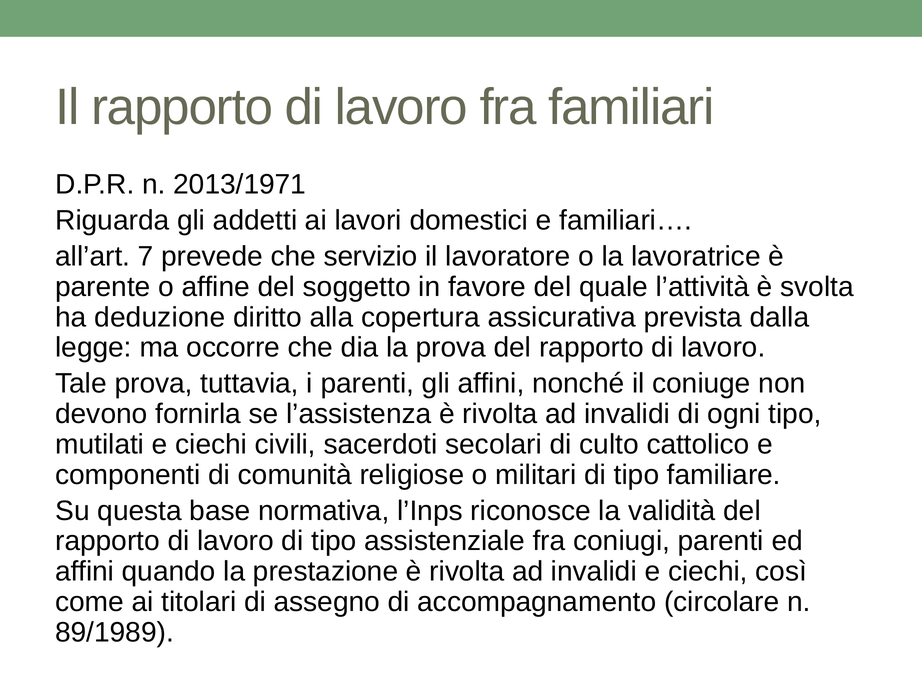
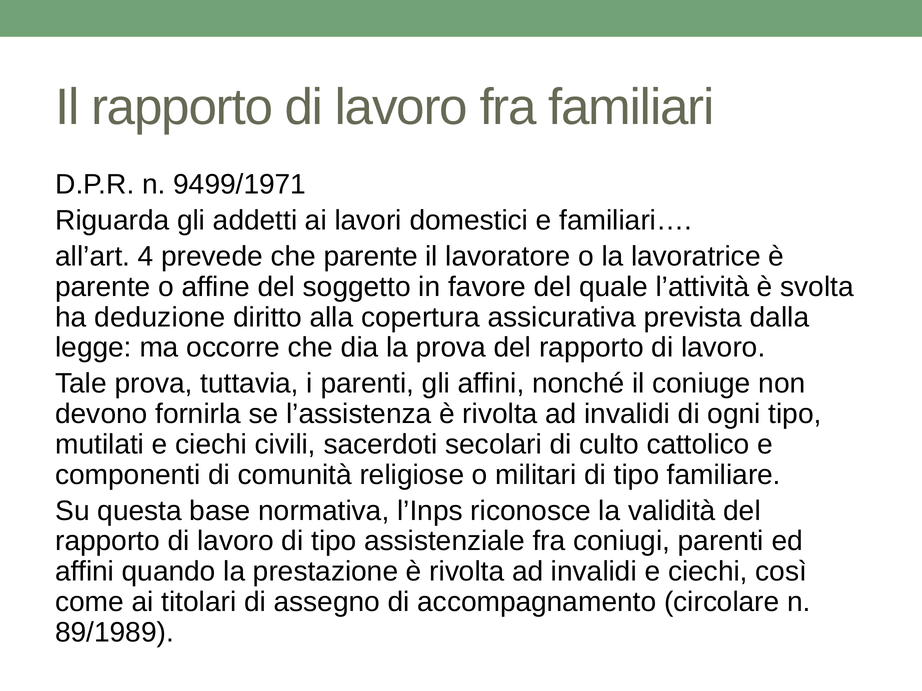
2013/1971: 2013/1971 -> 9499/1971
7: 7 -> 4
che servizio: servizio -> parente
